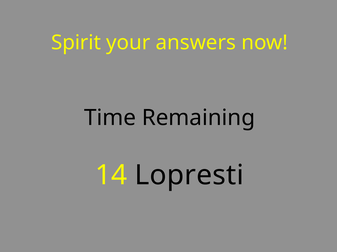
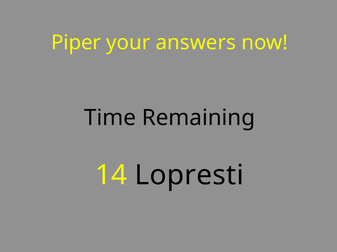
Spirit: Spirit -> Piper
